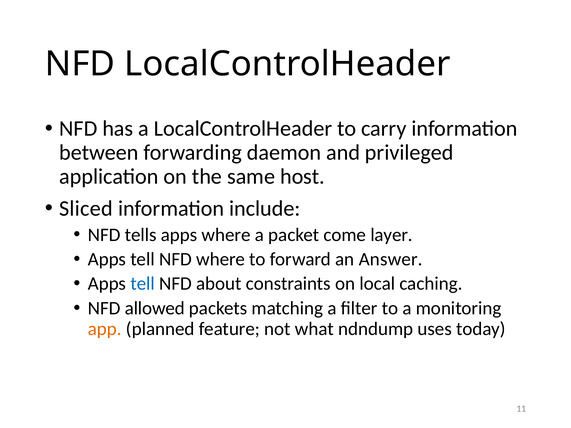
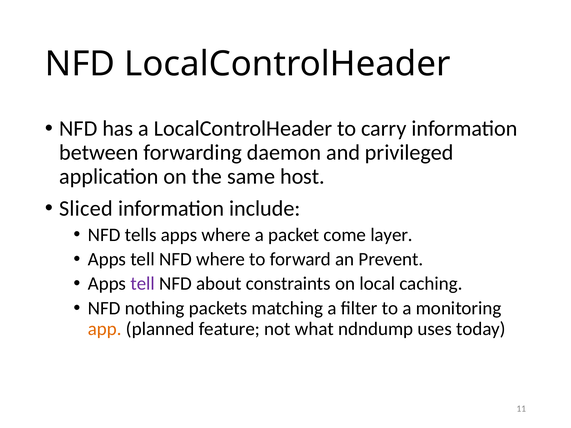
Answer: Answer -> Prevent
tell at (143, 284) colour: blue -> purple
allowed: allowed -> nothing
